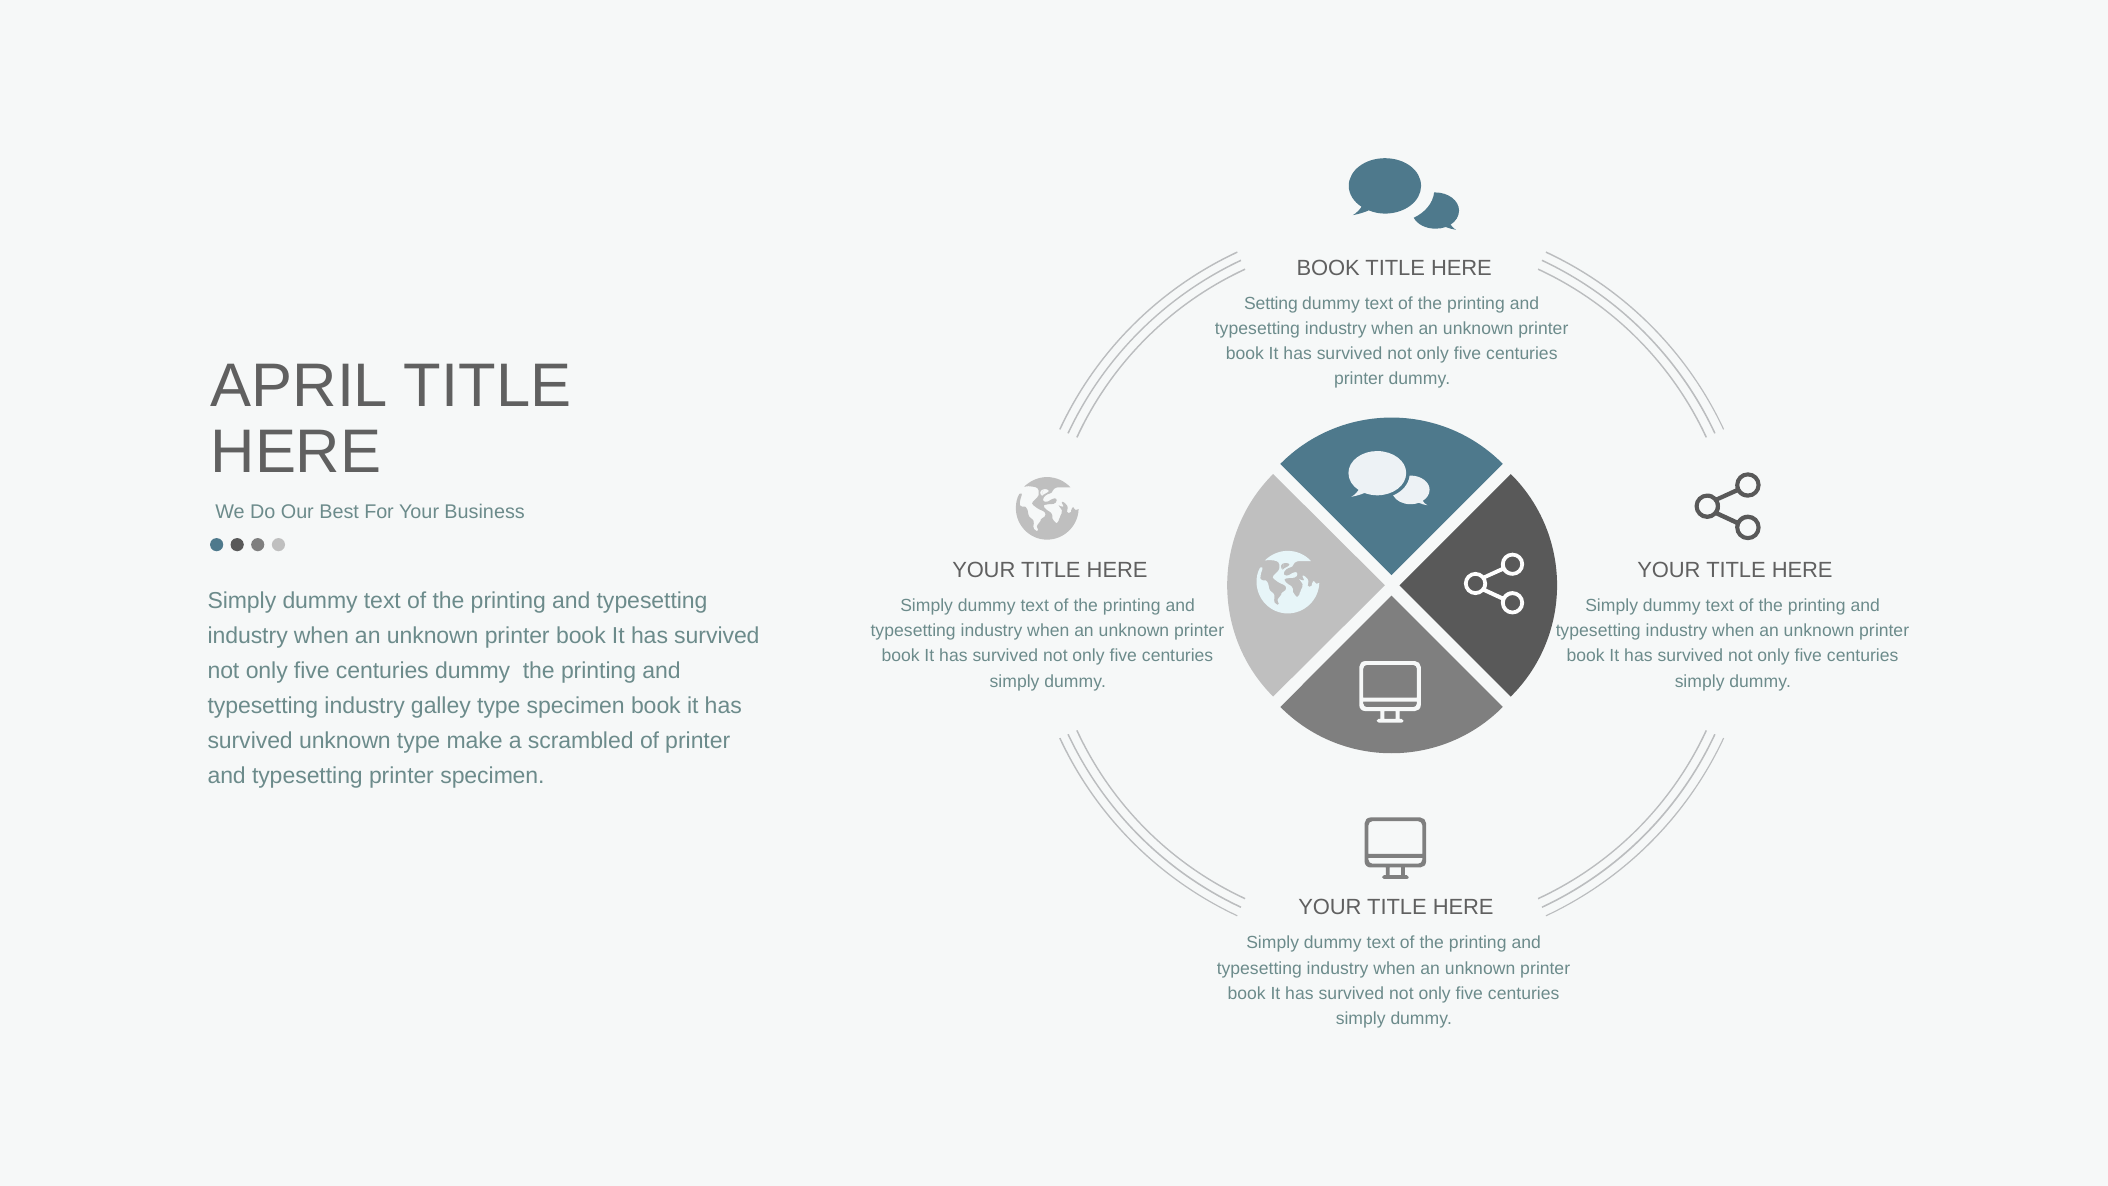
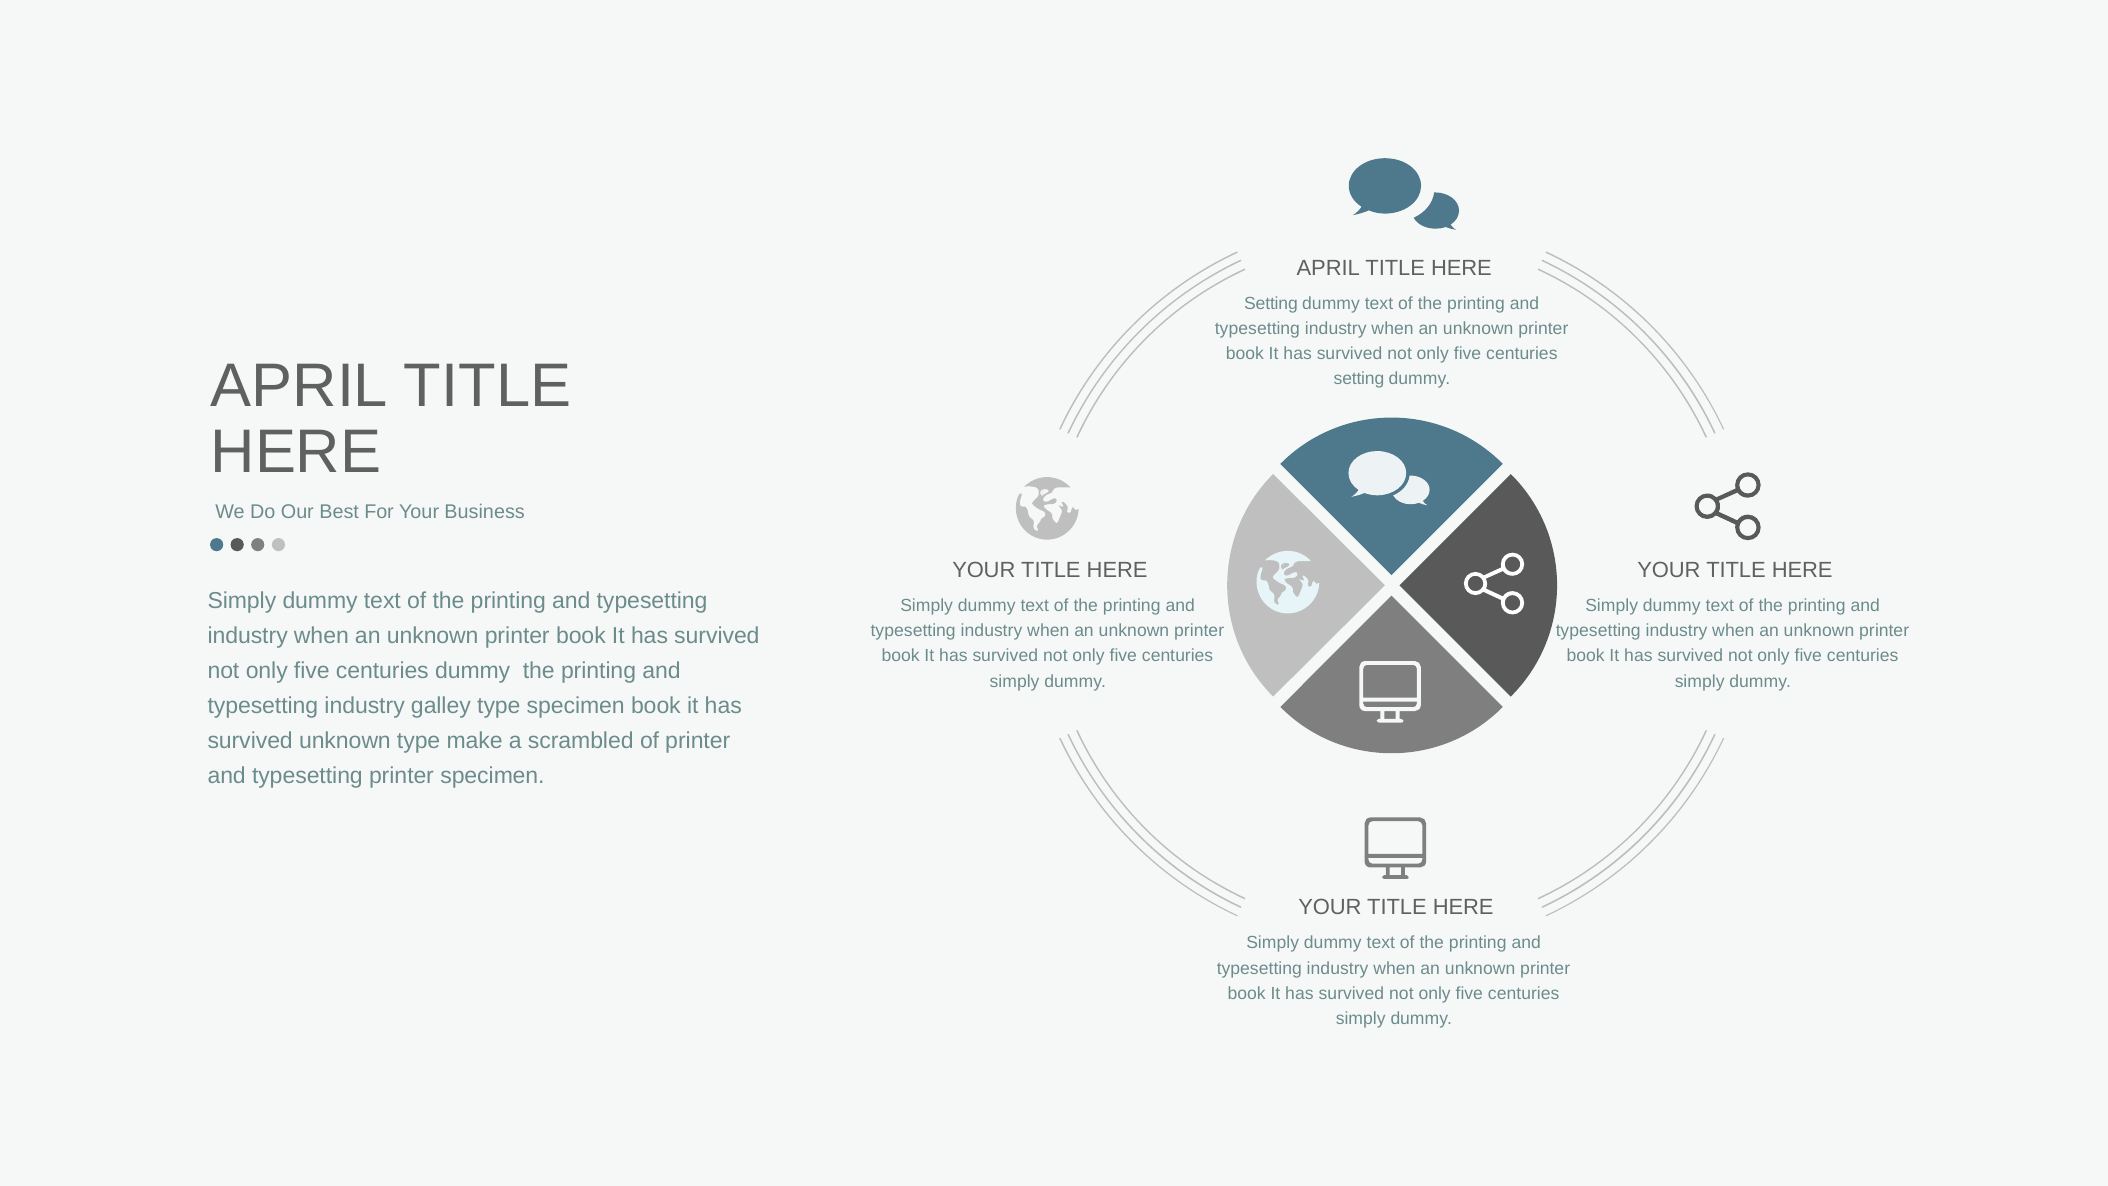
BOOK at (1328, 268): BOOK -> APRIL
printer at (1359, 379): printer -> setting
